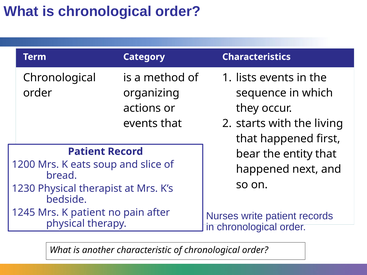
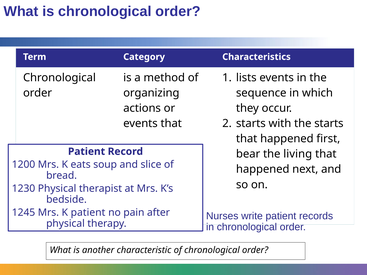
the living: living -> starts
entity: entity -> living
